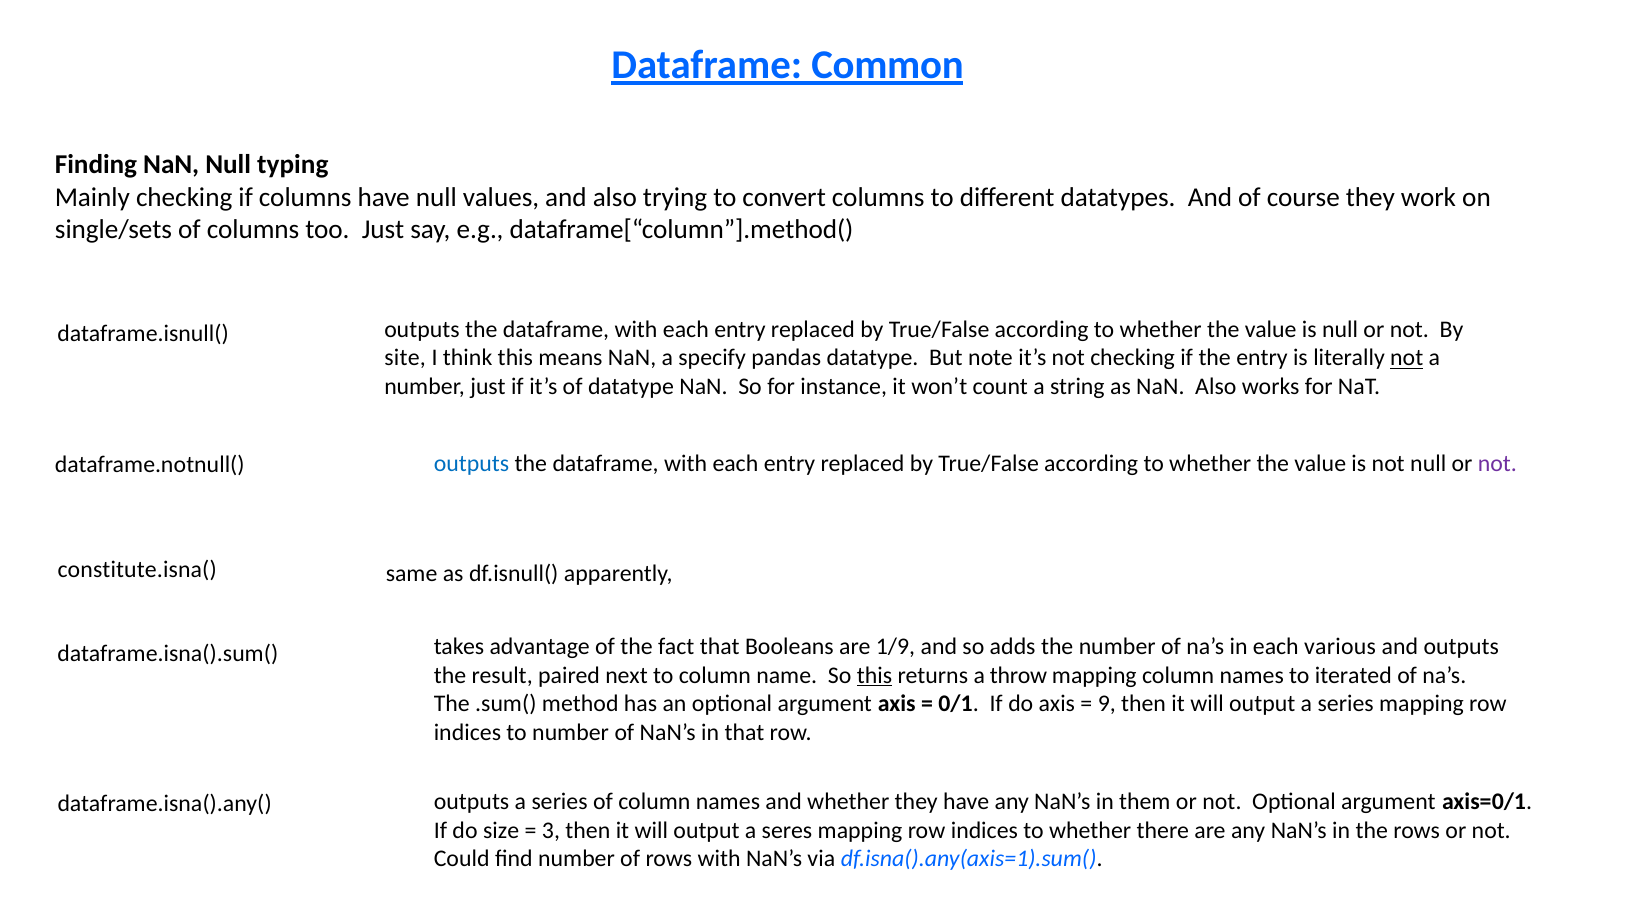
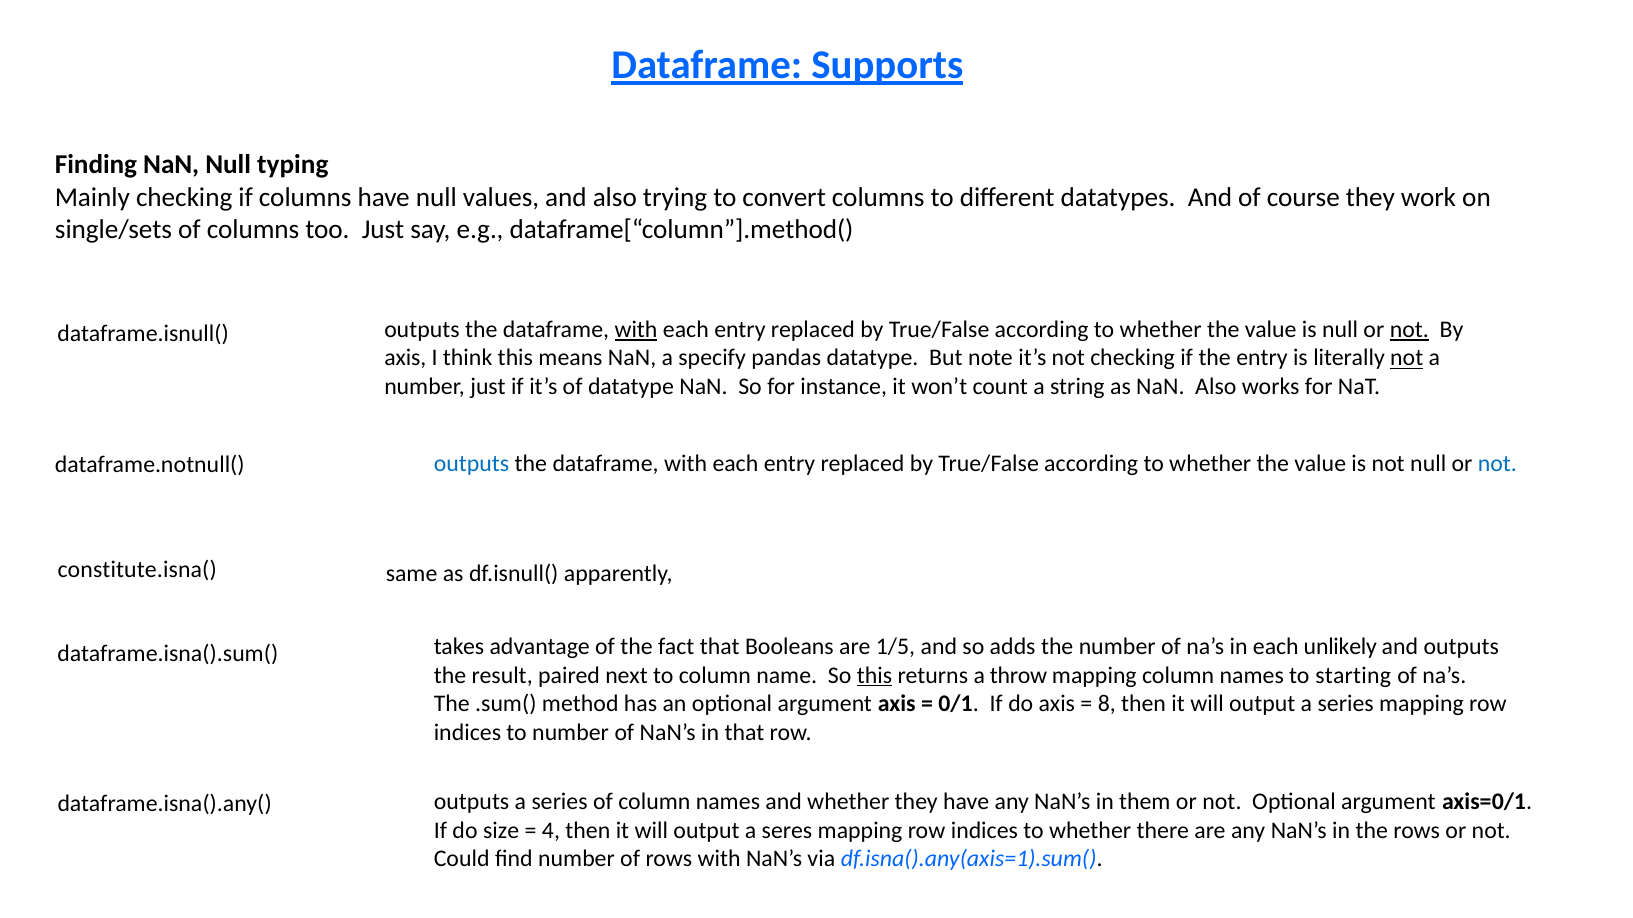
Common: Common -> Supports
with at (636, 330) underline: none -> present
not at (1409, 330) underline: none -> present
site at (405, 358): site -> axis
not at (1497, 464) colour: purple -> blue
1/9: 1/9 -> 1/5
various: various -> unlikely
iterated: iterated -> starting
9: 9 -> 8
3: 3 -> 4
